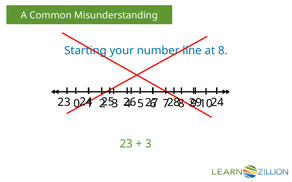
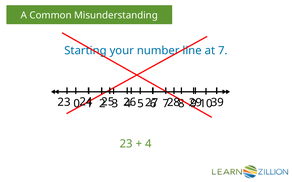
8 at (223, 51): 8 -> 7
24 at (217, 103): 24 -> 39
3 at (148, 144): 3 -> 4
